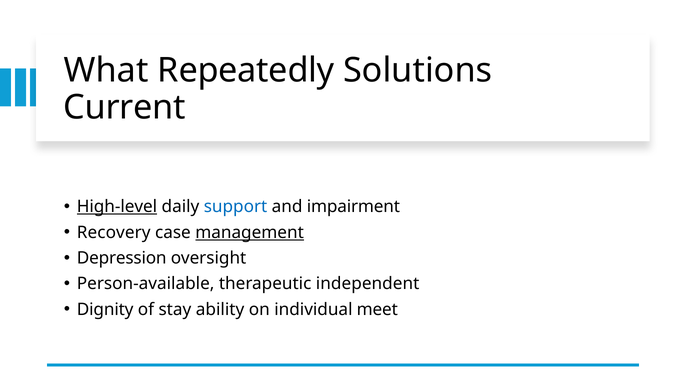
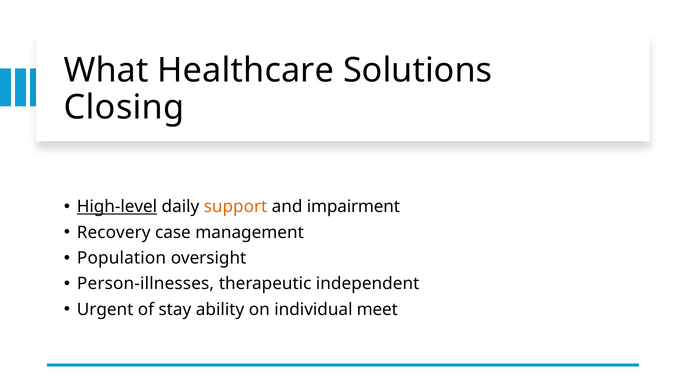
Repeatedly: Repeatedly -> Healthcare
Current: Current -> Closing
support colour: blue -> orange
management underline: present -> none
Depression: Depression -> Population
Person-available: Person-available -> Person-illnesses
Dignity: Dignity -> Urgent
